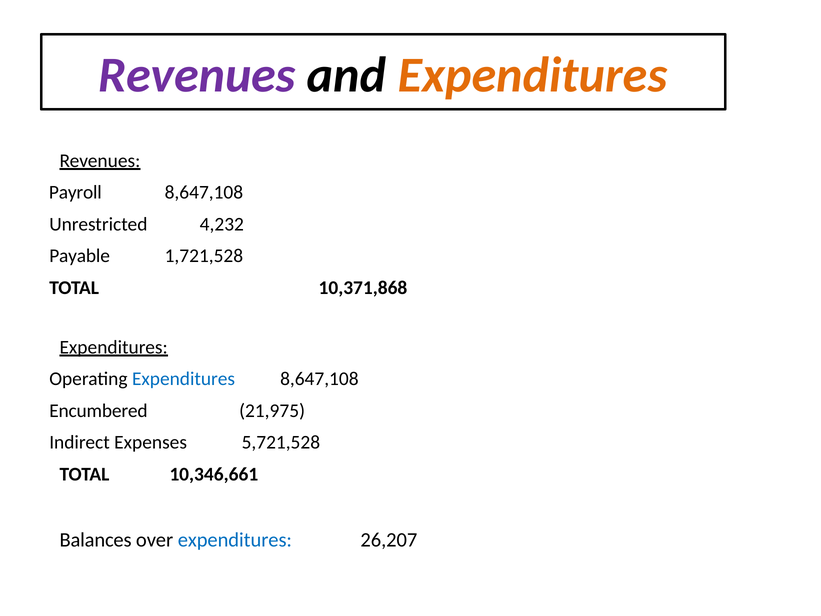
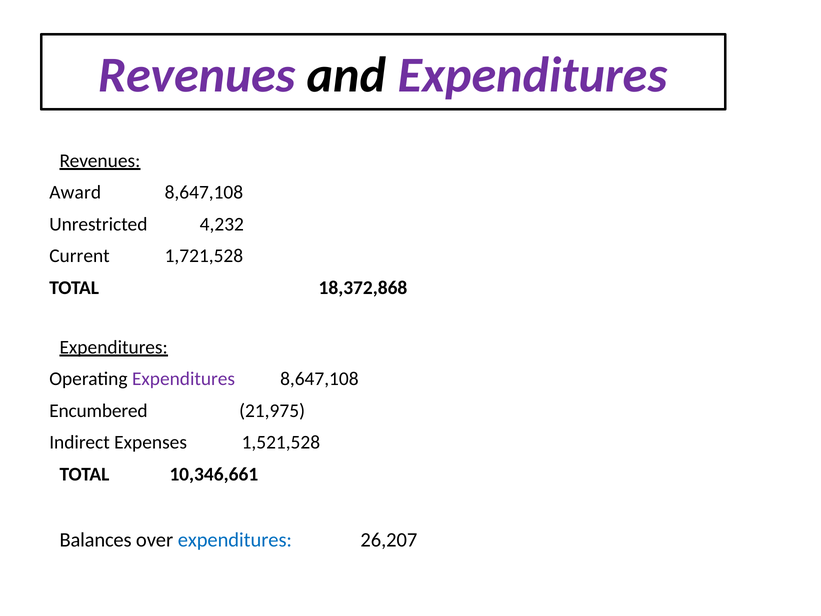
Expenditures at (532, 75) colour: orange -> purple
Payroll: Payroll -> Award
Payable: Payable -> Current
10,371,868: 10,371,868 -> 18,372,868
Expenditures at (184, 379) colour: blue -> purple
5,721,528: 5,721,528 -> 1,521,528
